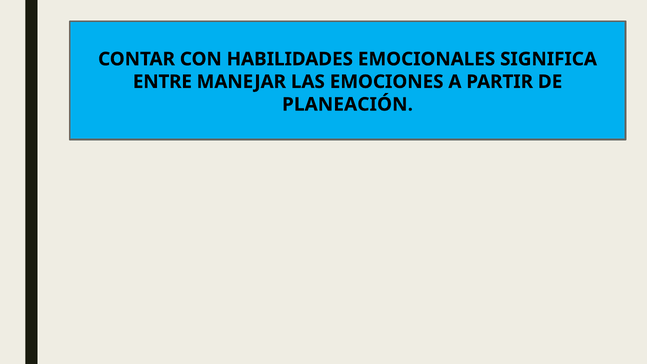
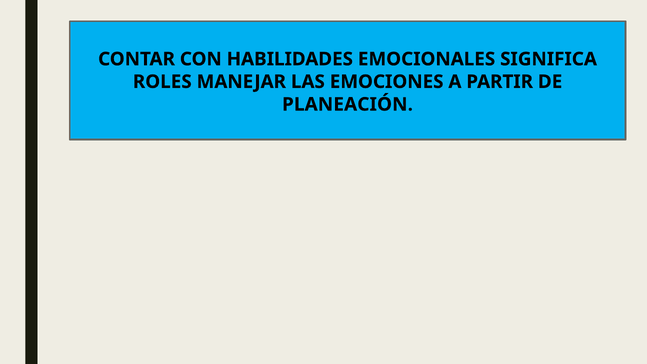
ENTRE: ENTRE -> ROLES
